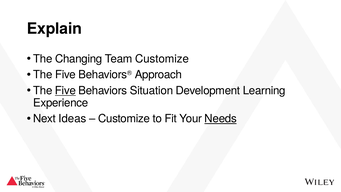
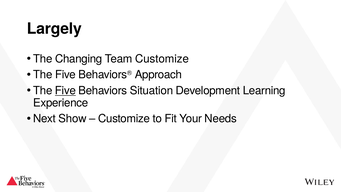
Explain: Explain -> Largely
Ideas: Ideas -> Show
Needs underline: present -> none
